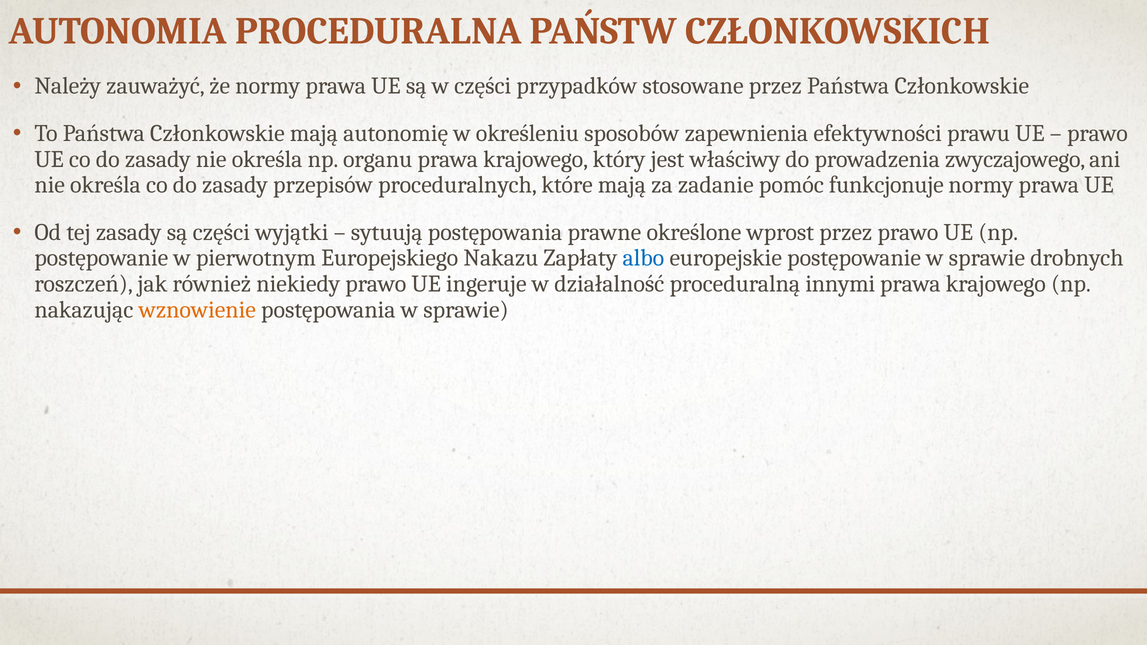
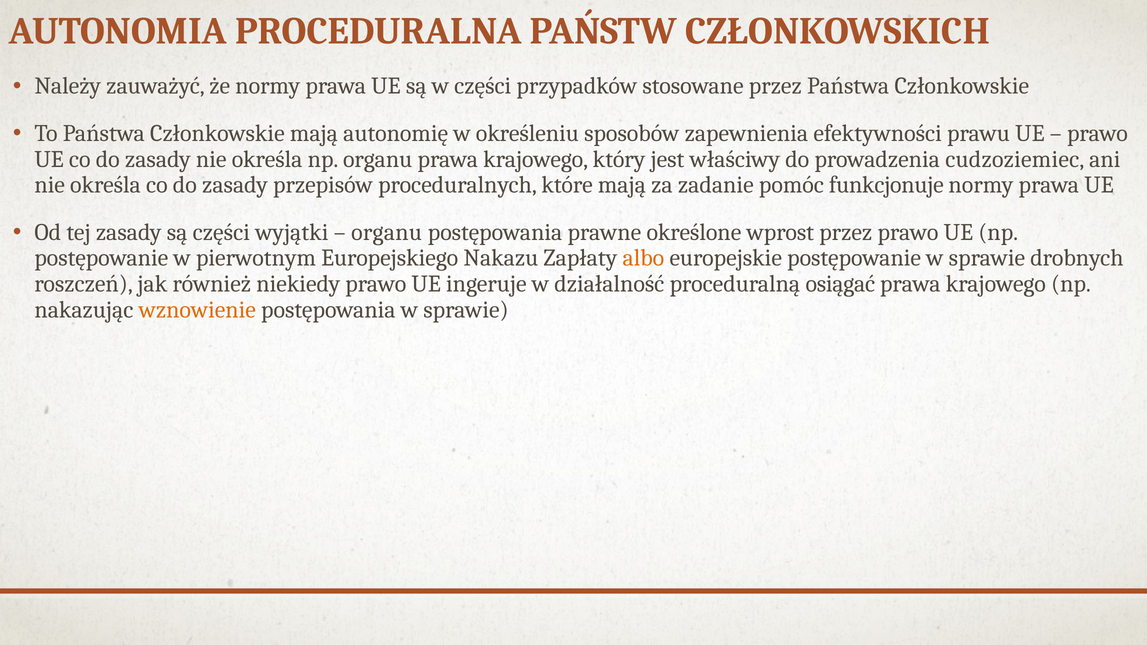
zwyczajowego: zwyczajowego -> cudzoziemiec
sytuują at (387, 232): sytuują -> organu
albo colour: blue -> orange
innymi: innymi -> osiągać
